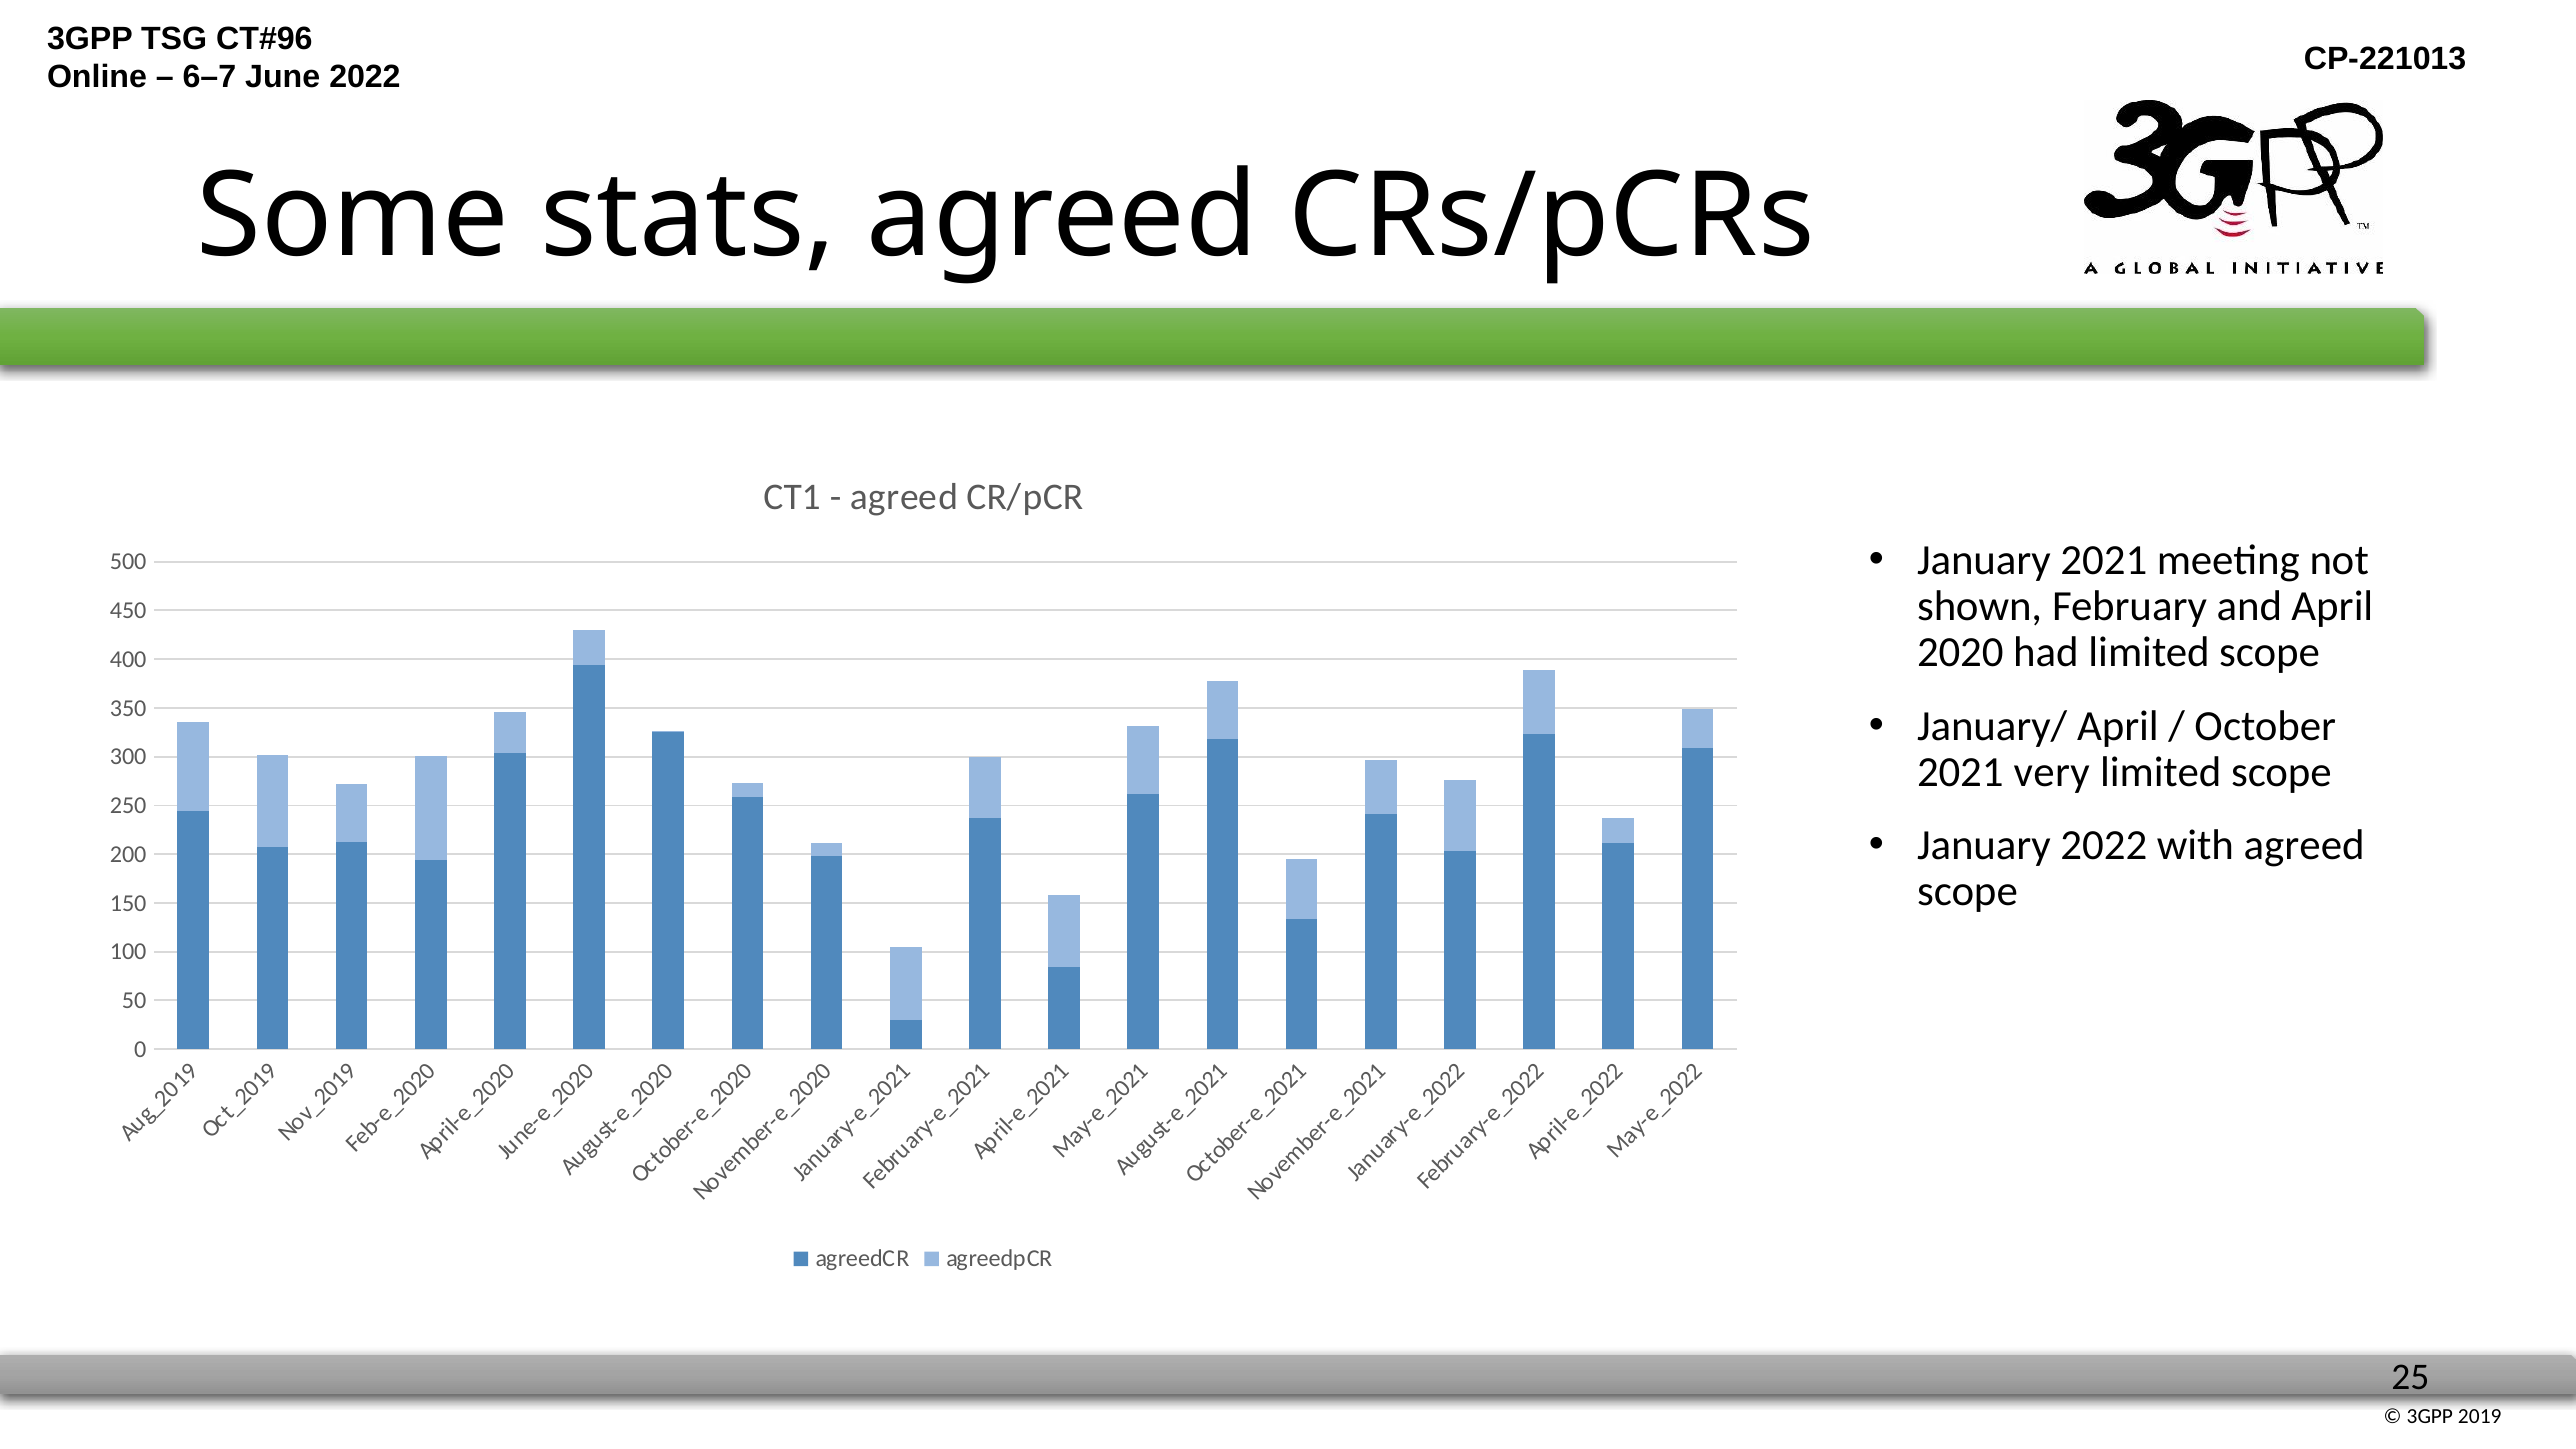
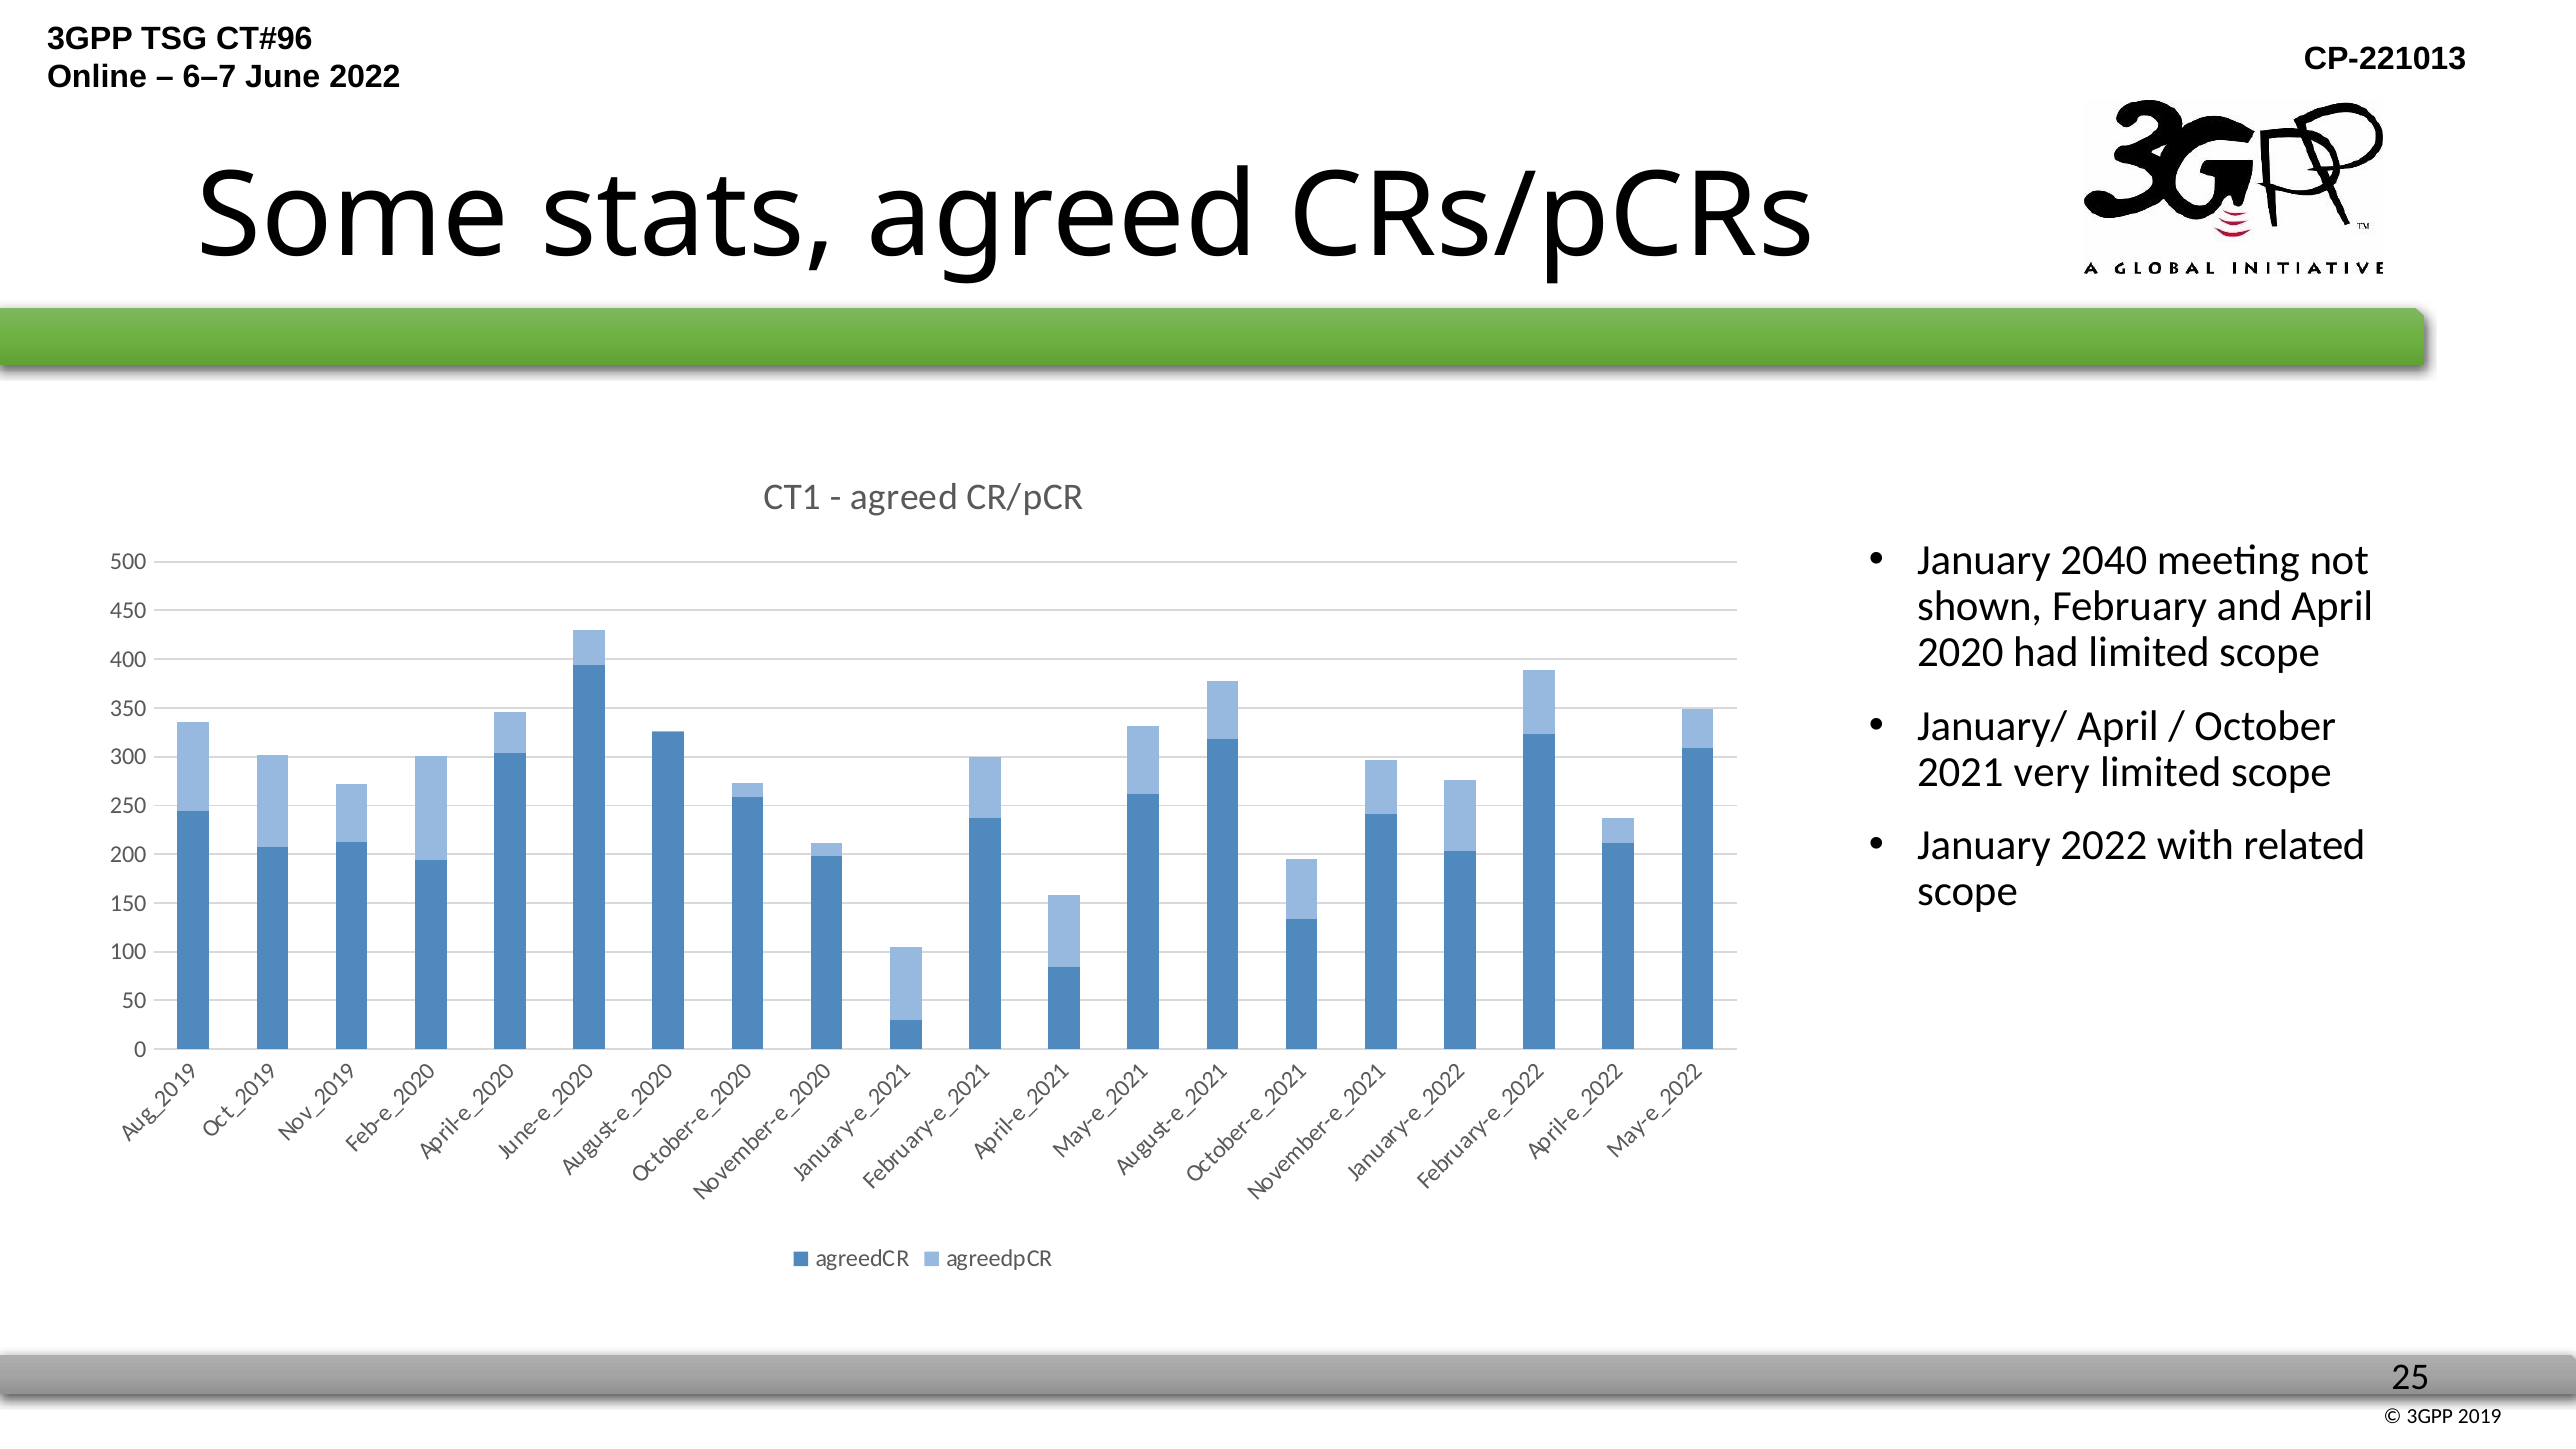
January 2021: 2021 -> 2040
with agreed: agreed -> related
